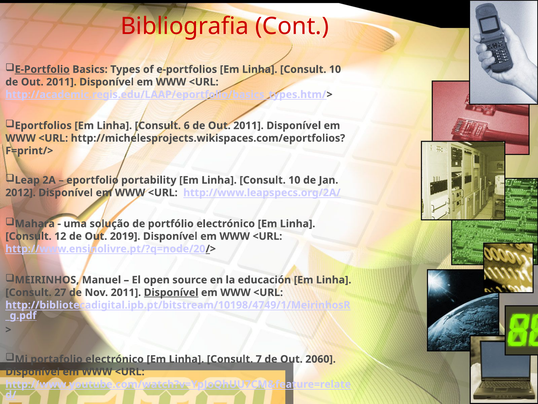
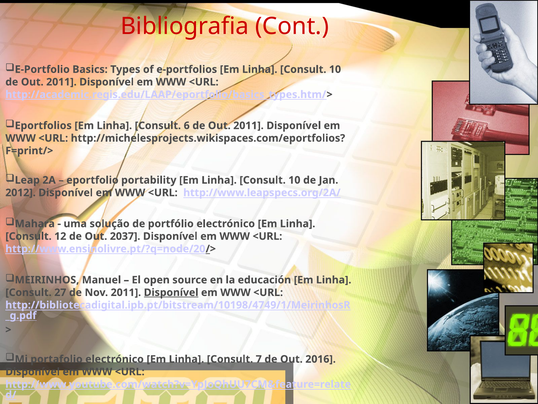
E-Portfolio underline: present -> none
2019: 2019 -> 2037
2060: 2060 -> 2016
